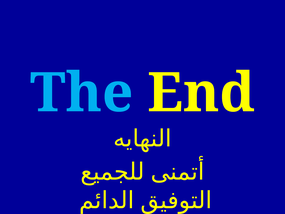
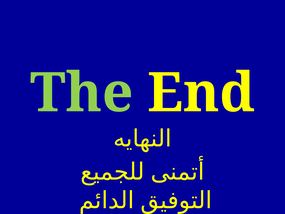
The colour: light blue -> light green
